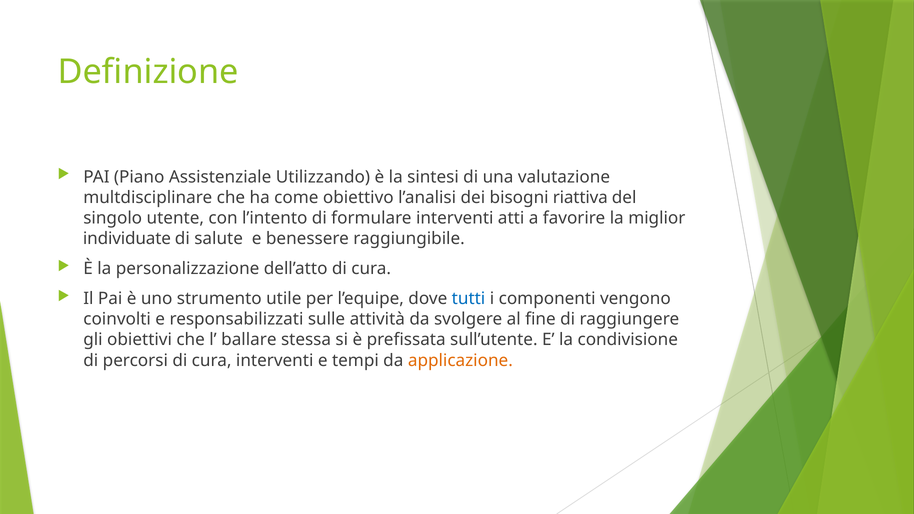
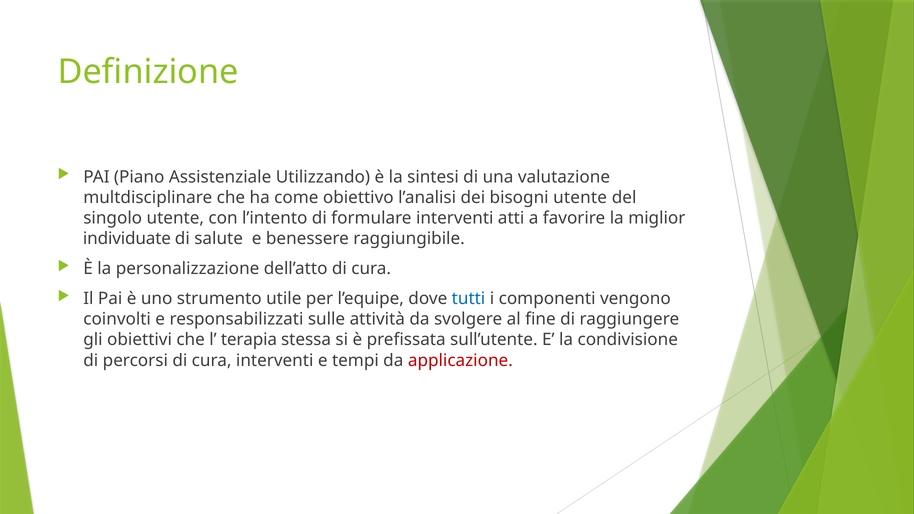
bisogni riattiva: riattiva -> utente
ballare: ballare -> terapia
applicazione colour: orange -> red
